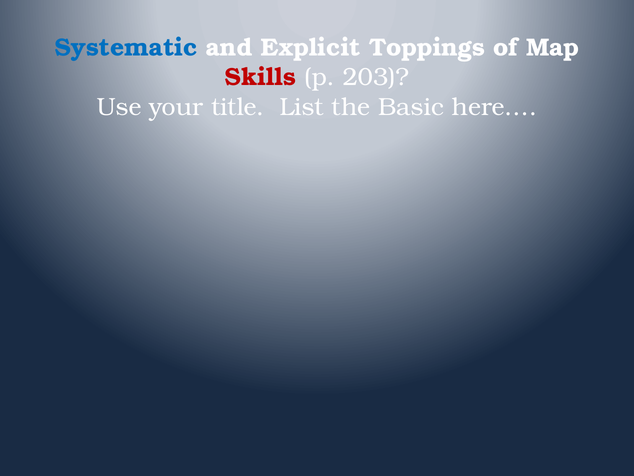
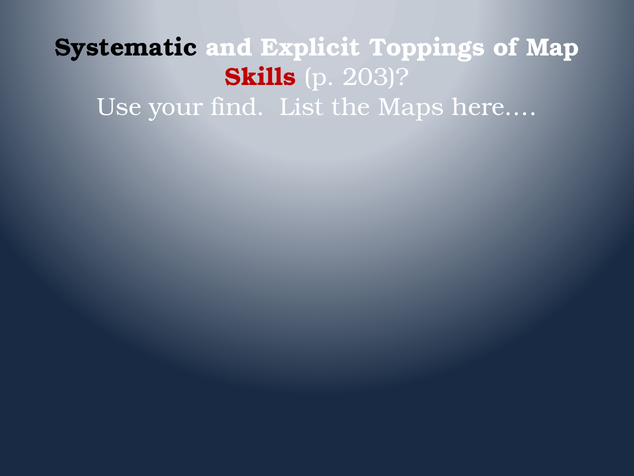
Systematic colour: blue -> black
title: title -> find
Basic: Basic -> Maps
